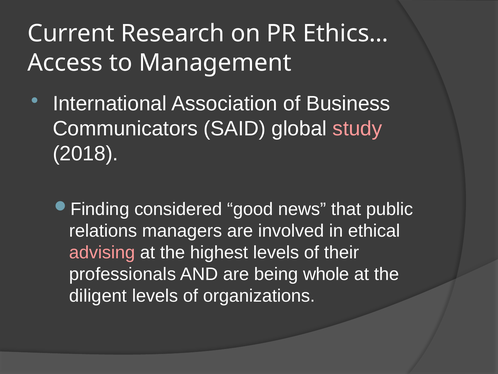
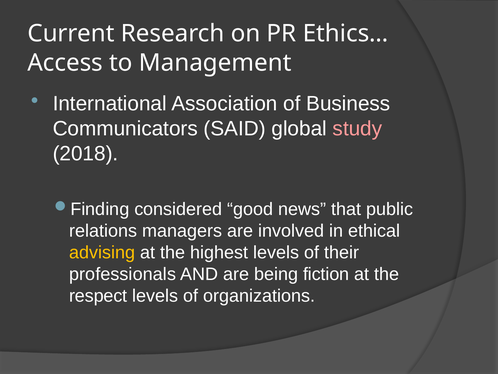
advising colour: pink -> yellow
whole: whole -> fiction
diligent: diligent -> respect
